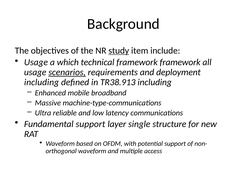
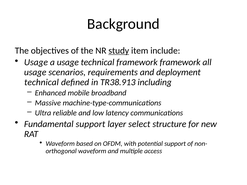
a which: which -> usage
scenarios underline: present -> none
including at (42, 82): including -> technical
single: single -> select
